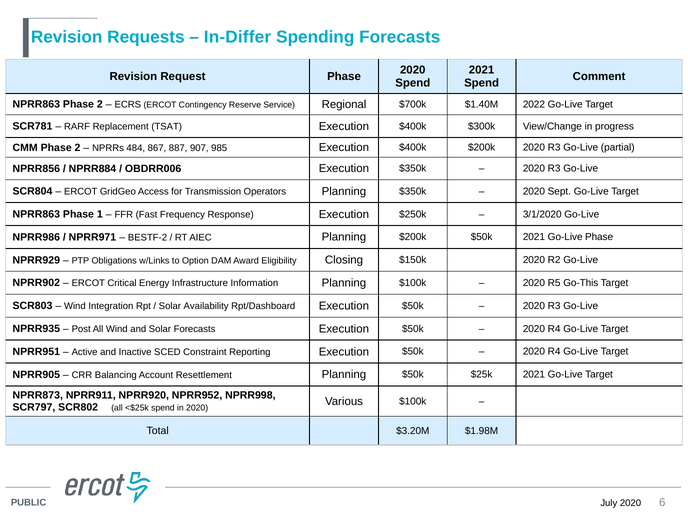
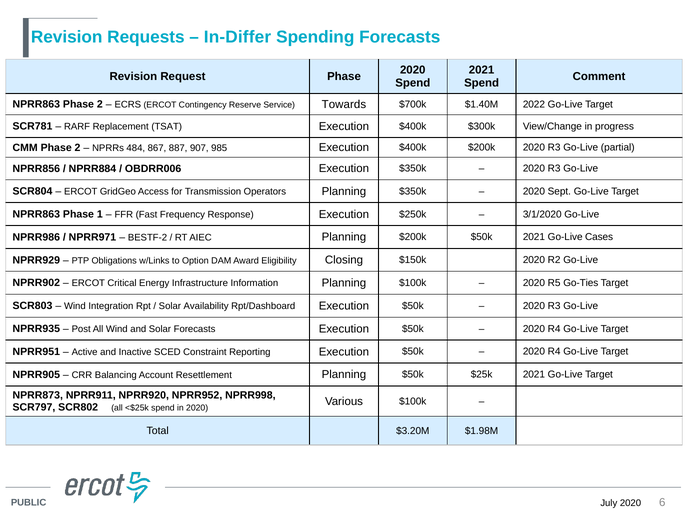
Regional: Regional -> Towards
Go-Live Phase: Phase -> Cases
Go-This: Go-This -> Go-Ties
